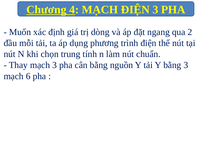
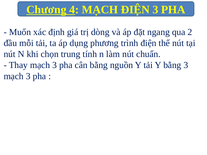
6 at (28, 76): 6 -> 3
